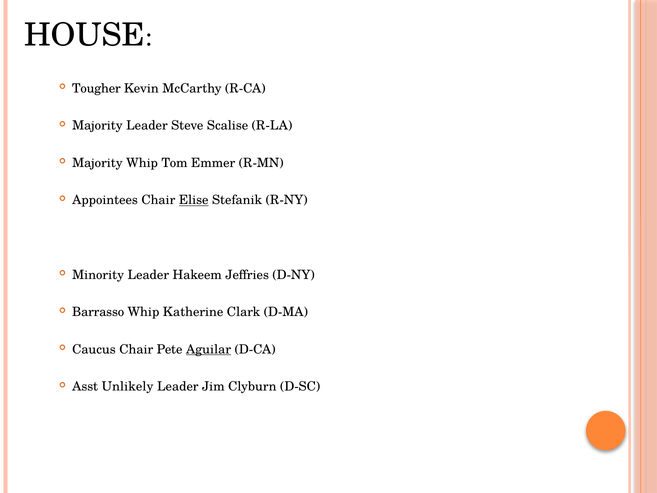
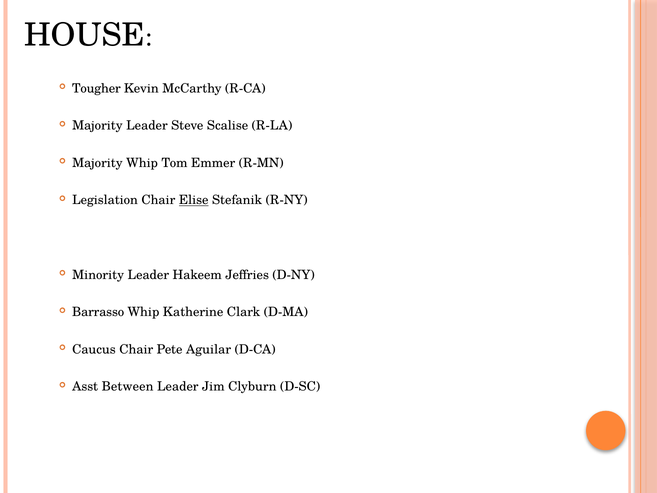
Appointees: Appointees -> Legislation
Aguilar underline: present -> none
Unlikely: Unlikely -> Between
